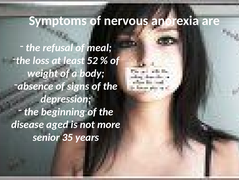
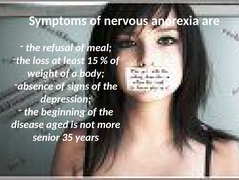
52: 52 -> 15
